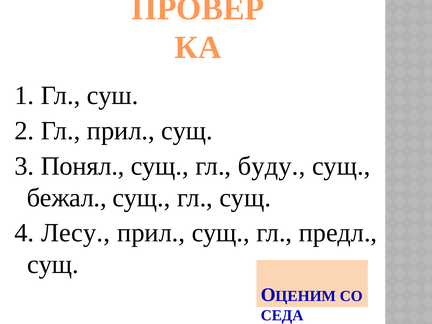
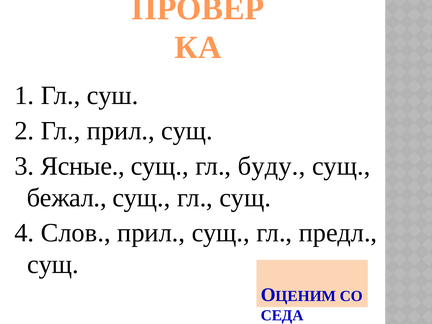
Понял: Понял -> Ясные
Лесу: Лесу -> Слов
